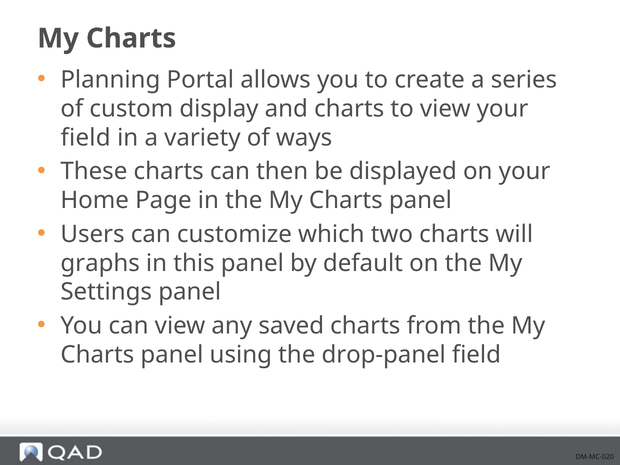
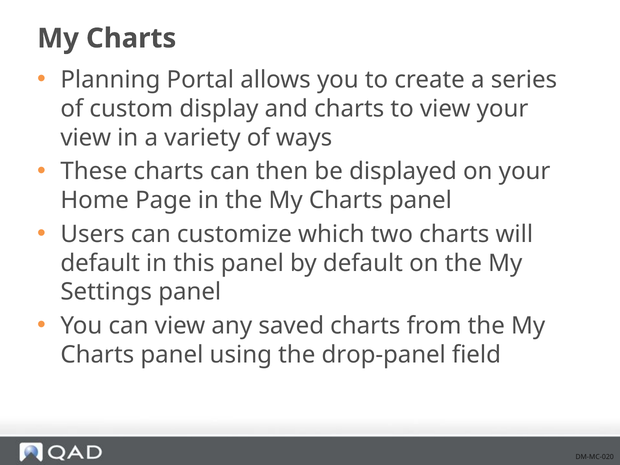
field at (86, 138): field -> view
graphs at (100, 263): graphs -> default
